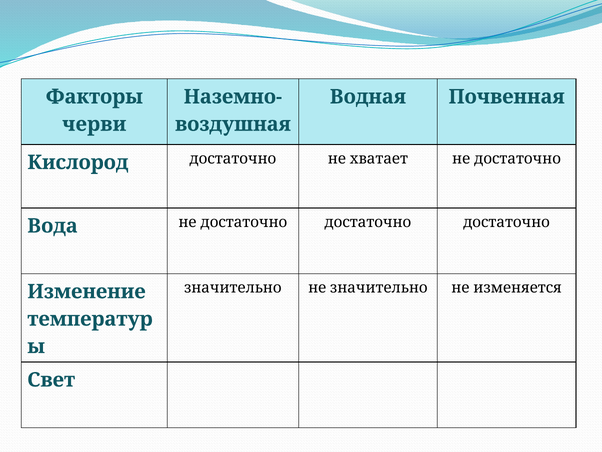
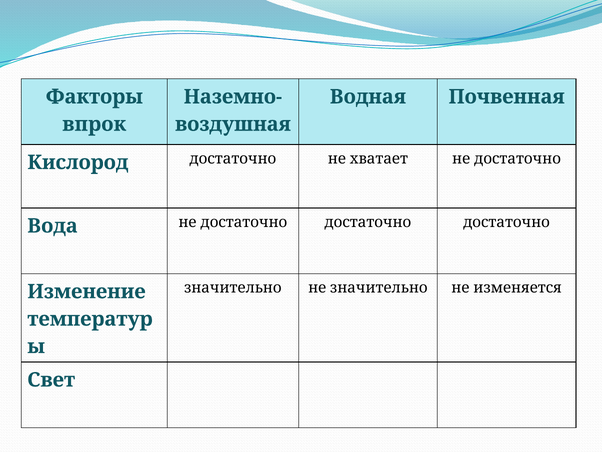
черви: черви -> впрок
